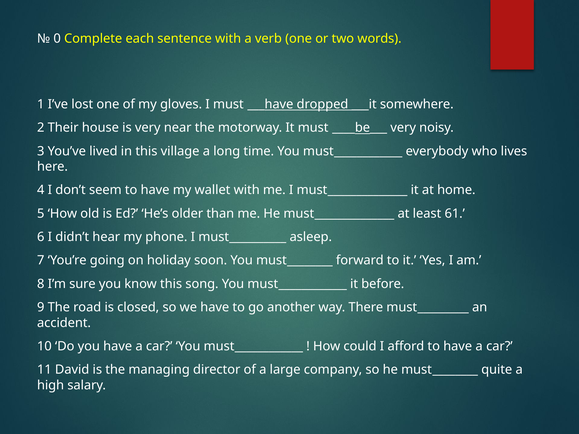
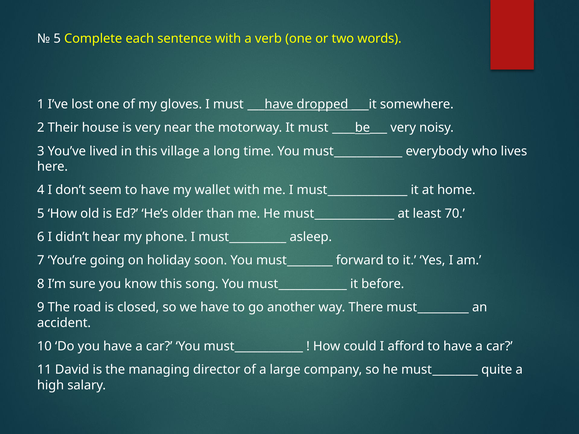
0 at (57, 39): 0 -> 5
61: 61 -> 70
